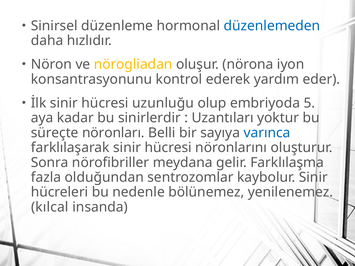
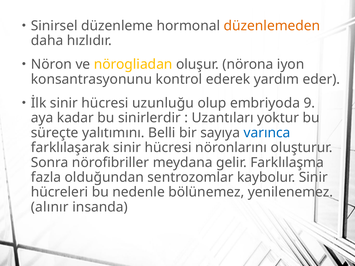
düzenlemeden colour: blue -> orange
5: 5 -> 9
nöronları: nöronları -> yalıtımını
kılcal: kılcal -> alınır
